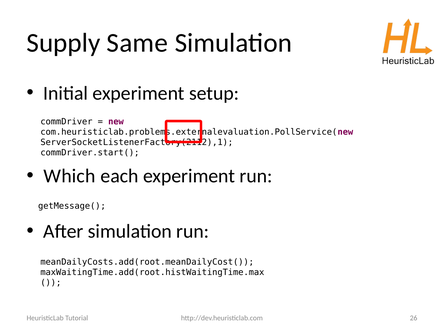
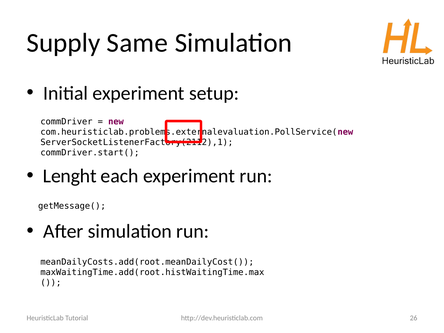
Which: Which -> Lenght
